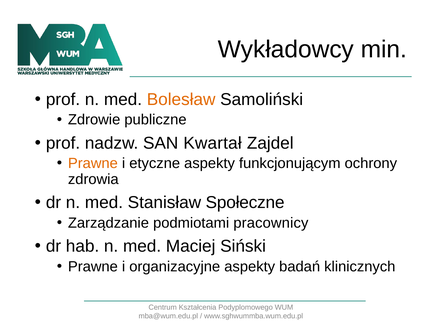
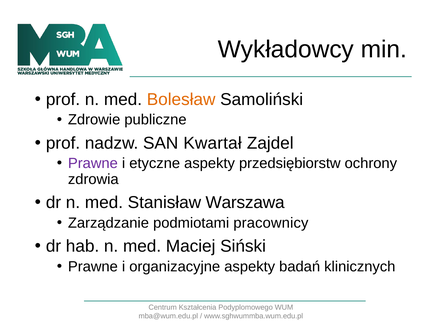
Prawne at (93, 164) colour: orange -> purple
funkcjonującym: funkcjonującym -> przedsiębiorstw
Społeczne: Społeczne -> Warszawa
